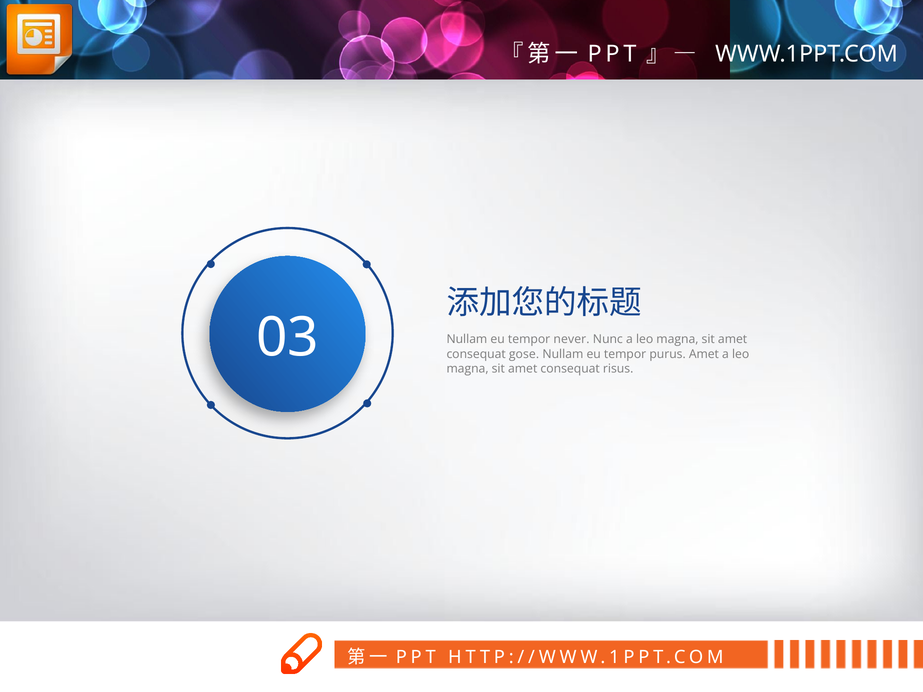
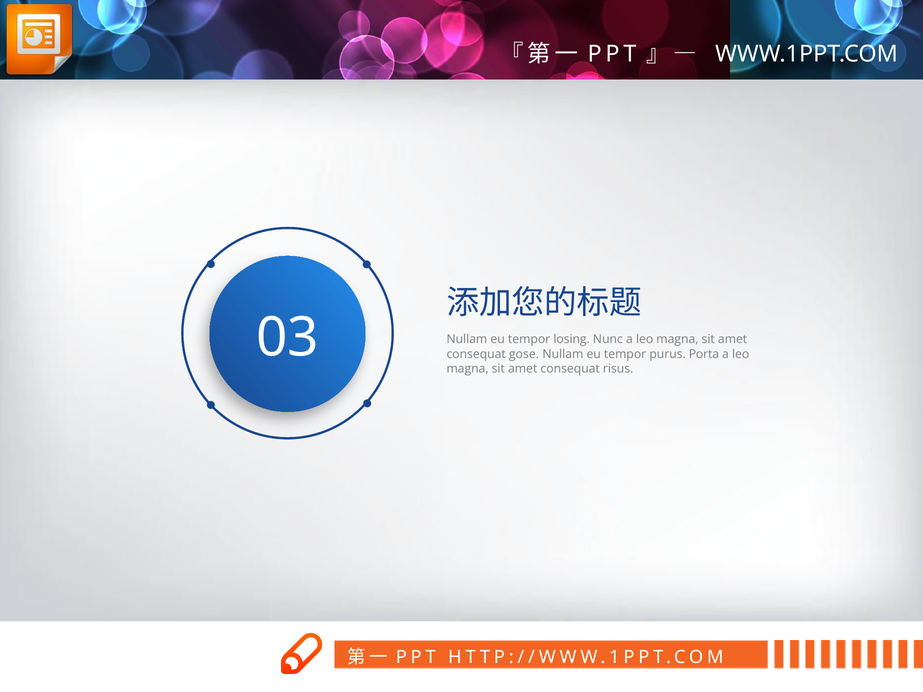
never: never -> losing
purus Amet: Amet -> Porta
